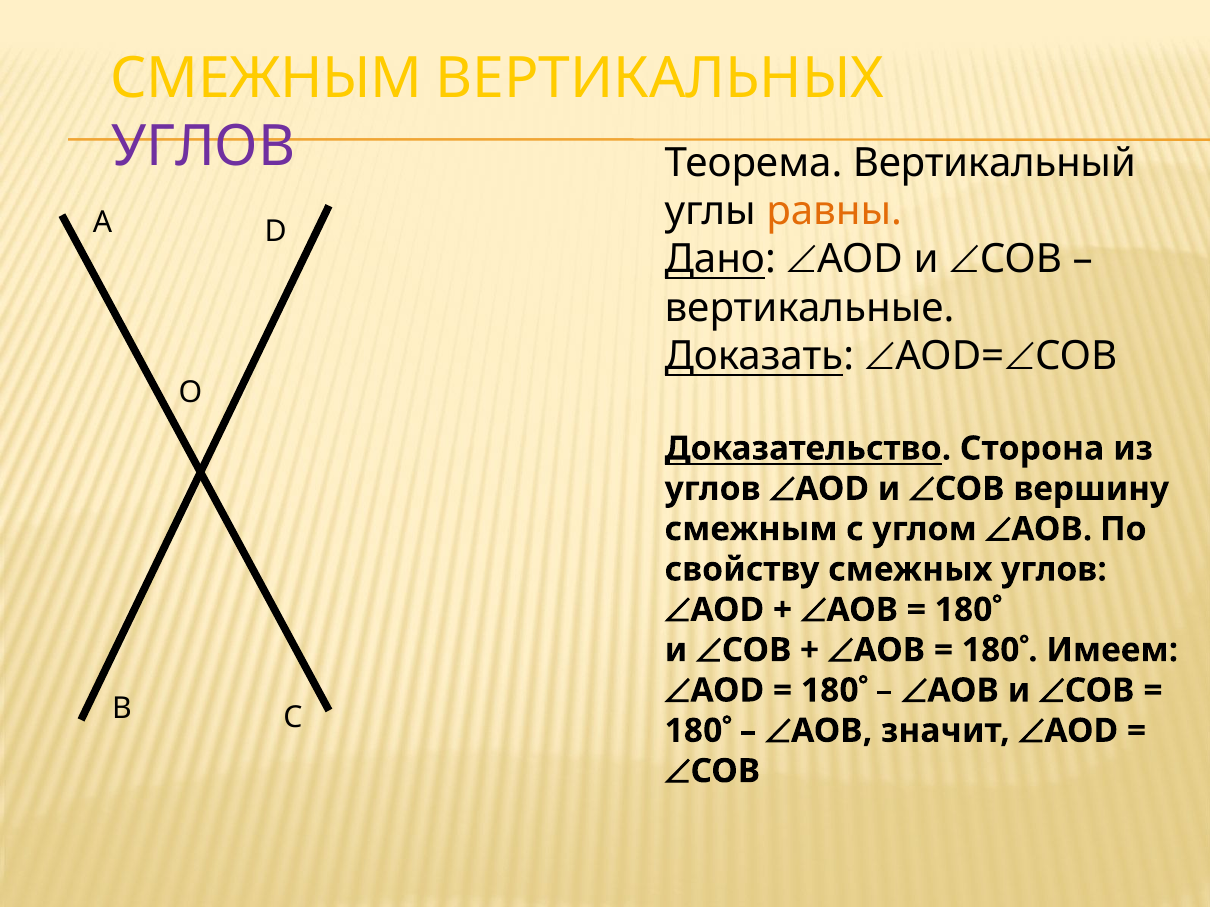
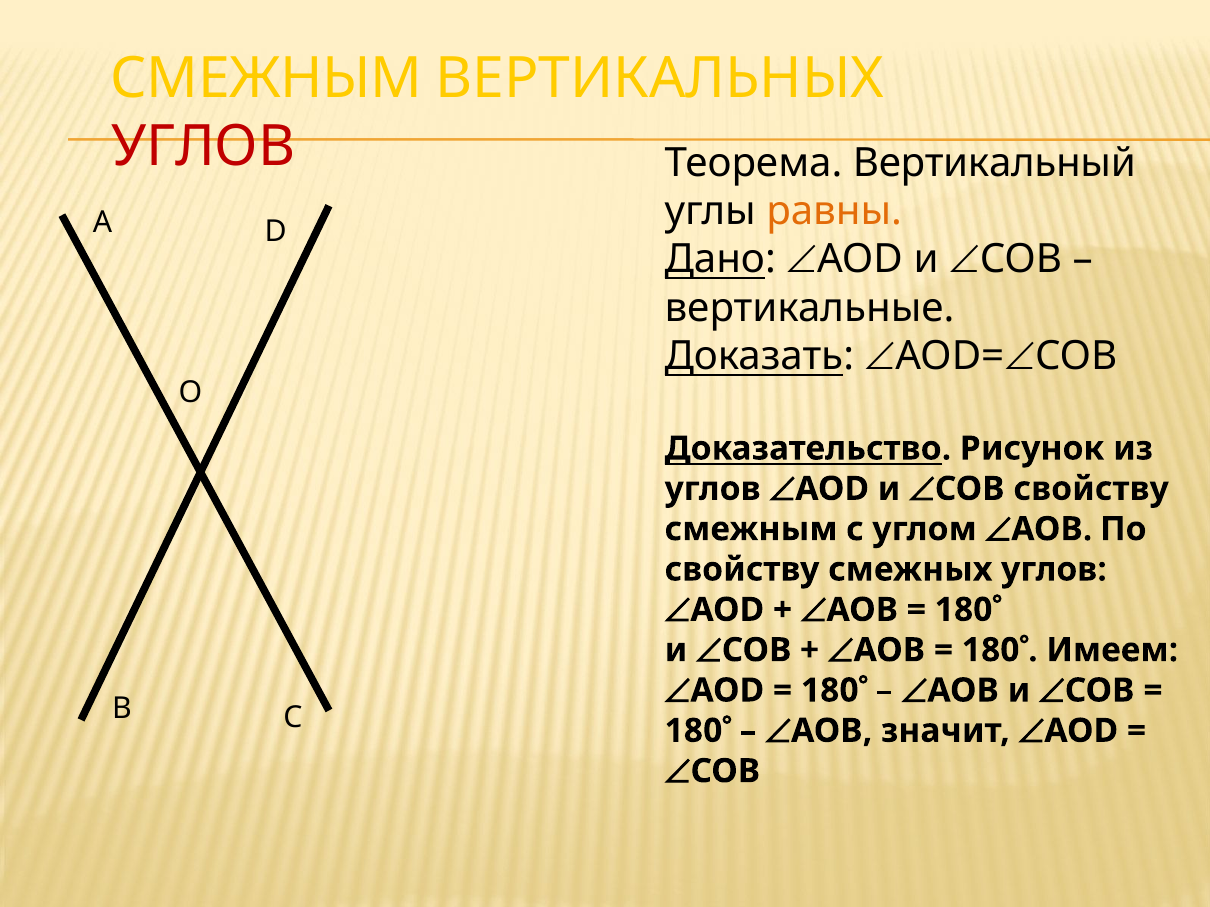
УГЛОВ at (204, 147) colour: purple -> red
Сторона: Сторона -> Рисунок
вершину at (1091, 489): вершину -> свойству
